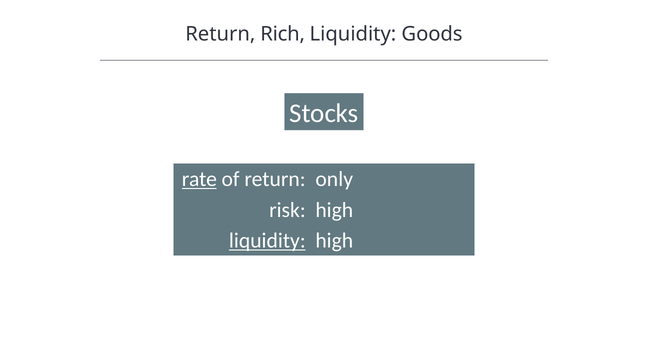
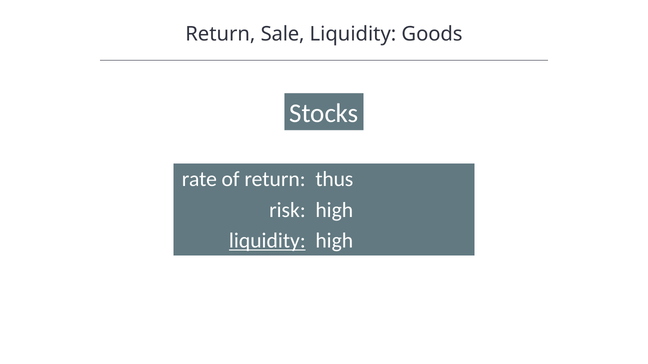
Rich: Rich -> Sale
rate underline: present -> none
only: only -> thus
